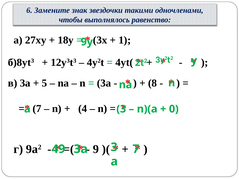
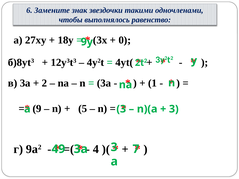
1: 1 -> 0
5: 5 -> 2
8: 8 -> 1
7 at (37, 109): 7 -> 9
4: 4 -> 5
0 at (174, 109): 0 -> 3
9: 9 -> 4
